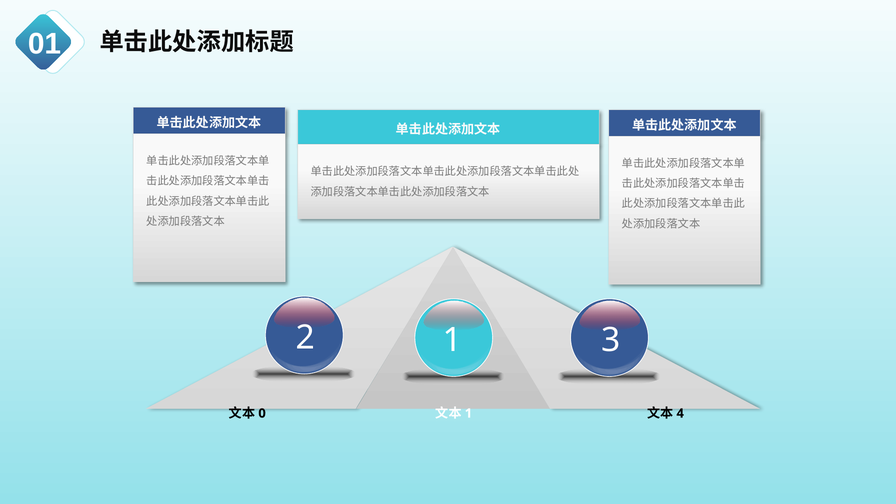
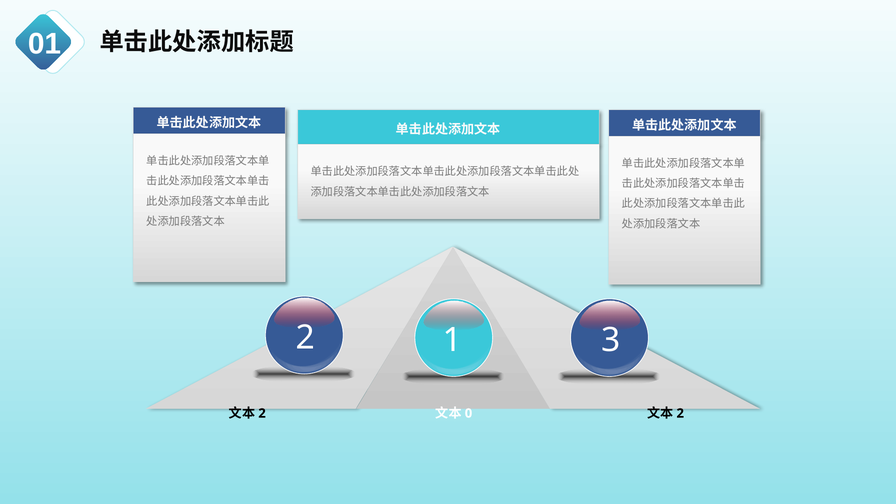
0 at (262, 413): 0 -> 2
1 at (468, 413): 1 -> 0
4 at (680, 413): 4 -> 2
